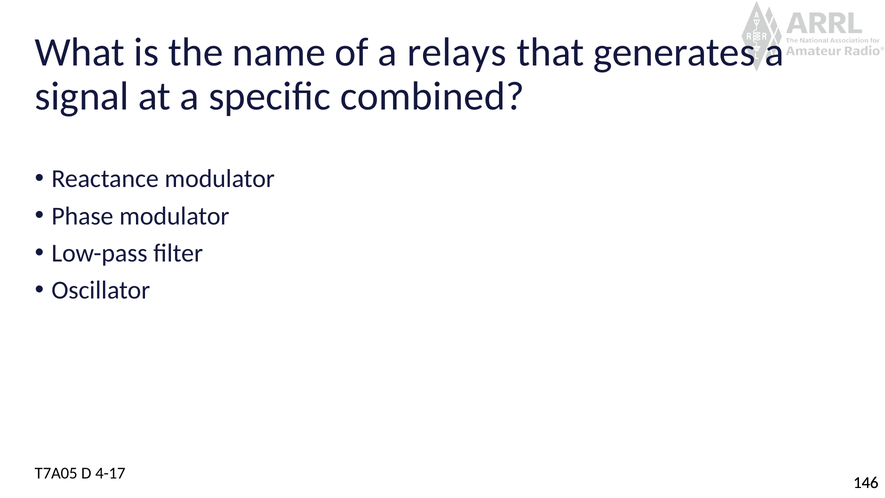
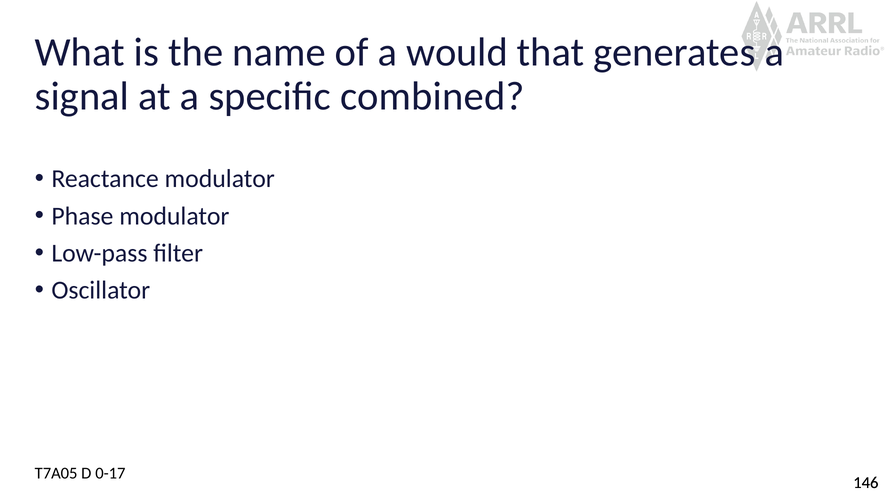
relays: relays -> would
4-17: 4-17 -> 0-17
